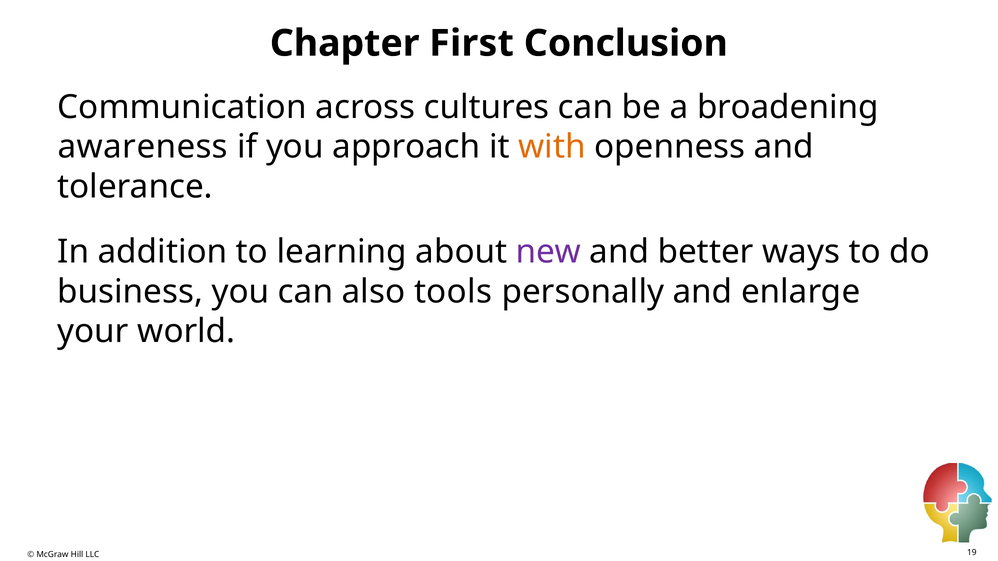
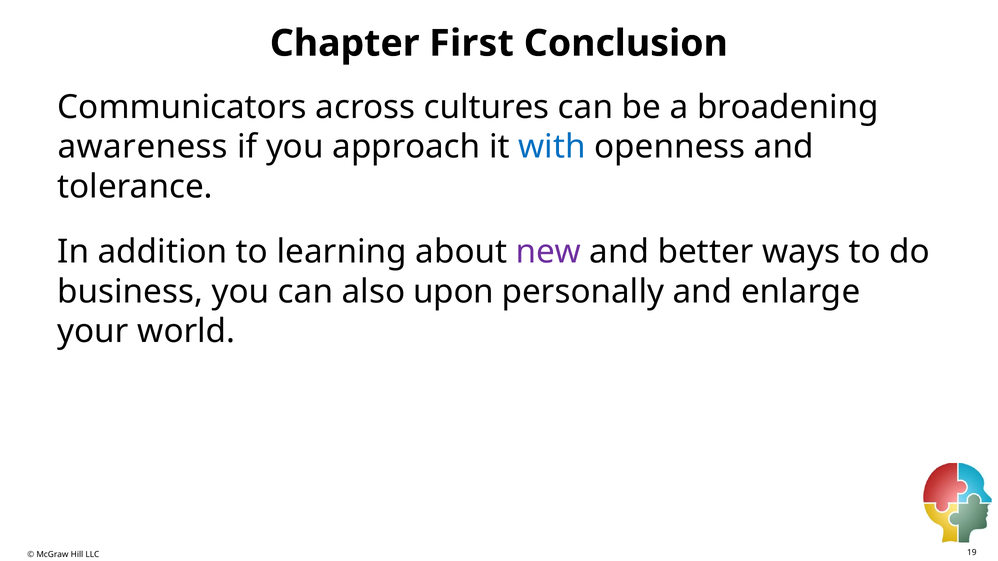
Communication: Communication -> Communicators
with colour: orange -> blue
tools: tools -> upon
